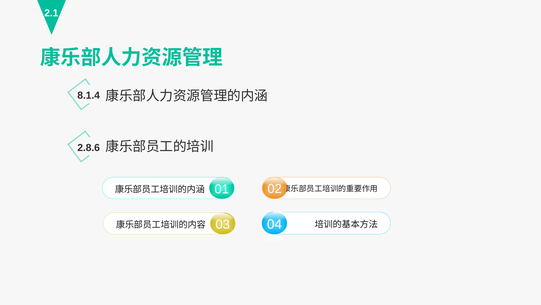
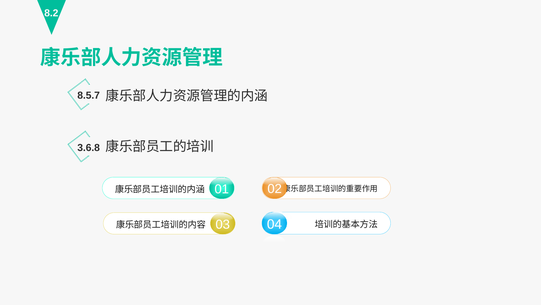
2.1: 2.1 -> 8.2
8.1.4: 8.1.4 -> 8.5.7
2.8.6: 2.8.6 -> 3.6.8
